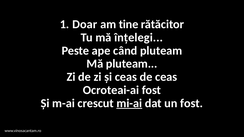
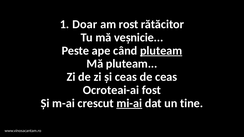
tine: tine -> rost
înțelegi: înțelegi -> veșnicie
pluteam at (161, 51) underline: none -> present
un fost: fost -> tine
